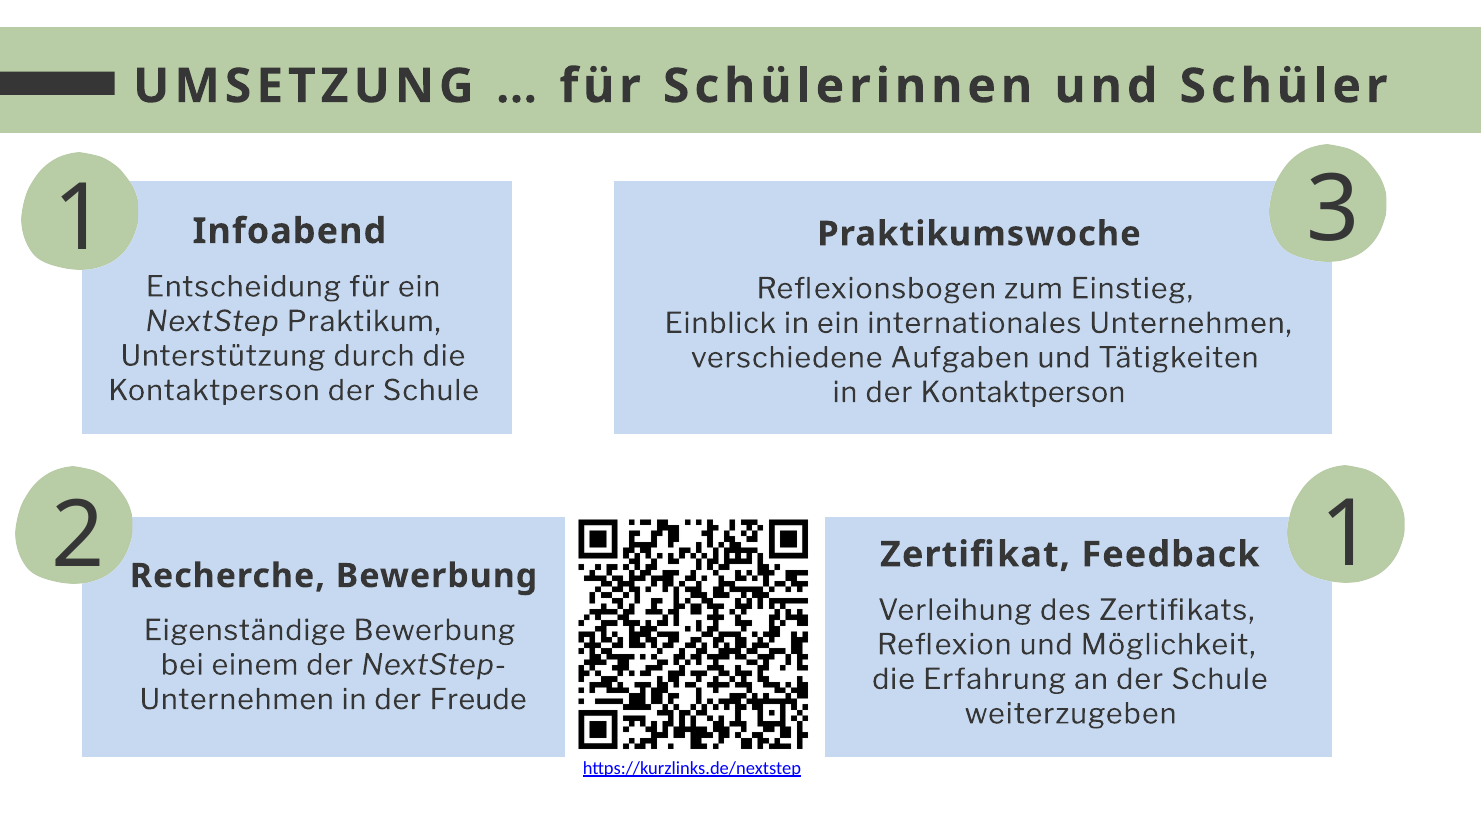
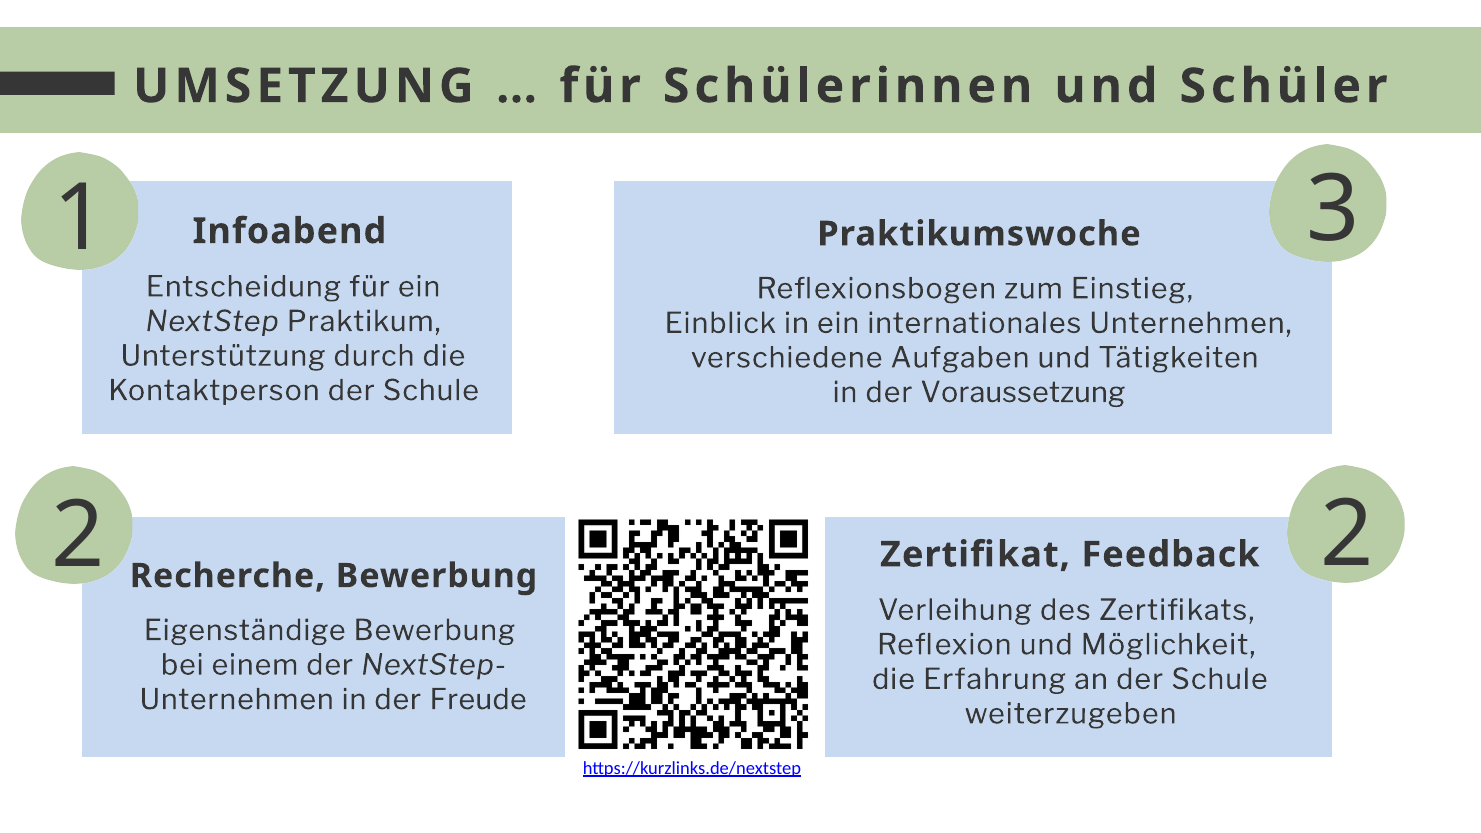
der Kontaktperson: Kontaktperson -> Voraussetzung
2 1: 1 -> 2
